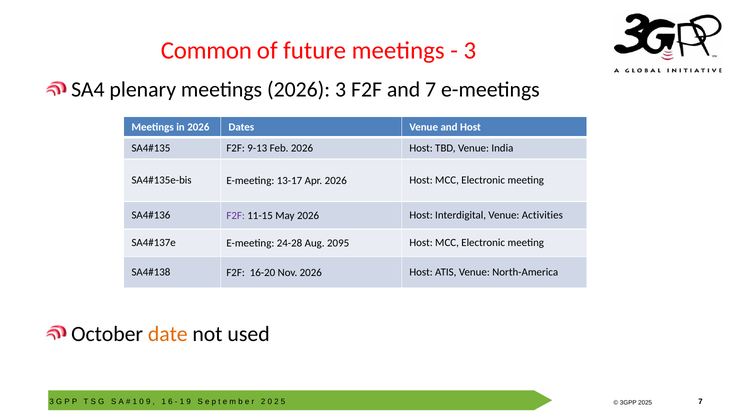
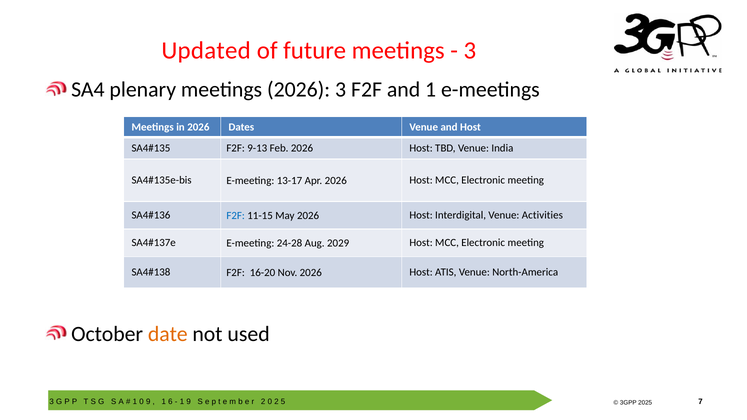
Common: Common -> Updated
and 7: 7 -> 1
F2F at (236, 216) colour: purple -> blue
2095: 2095 -> 2029
